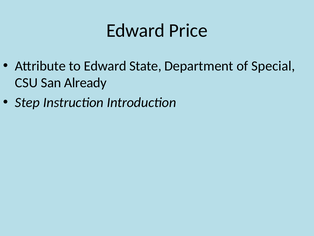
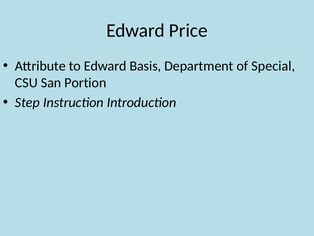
State: State -> Basis
Already: Already -> Portion
